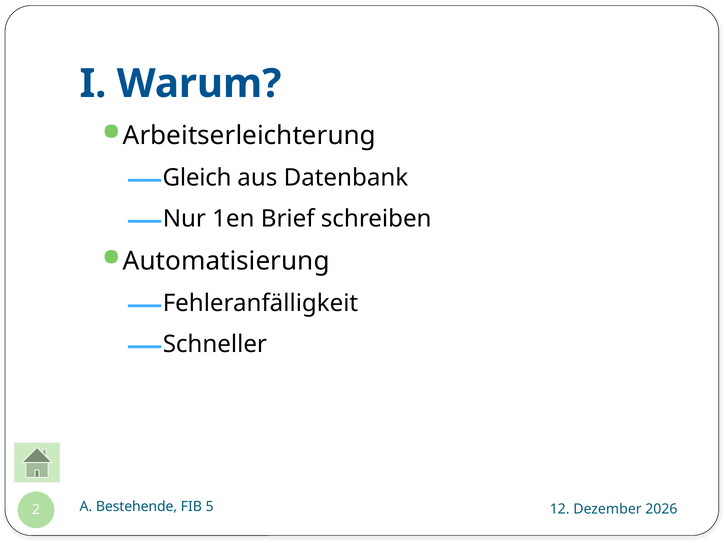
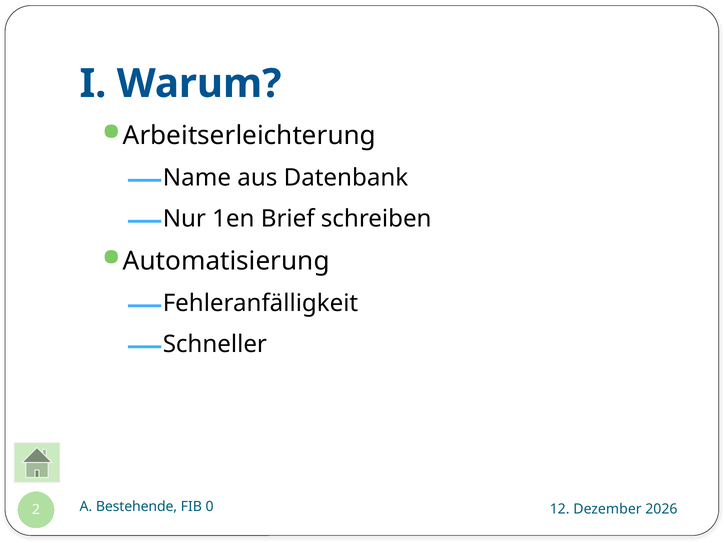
Gleich: Gleich -> Name
5: 5 -> 0
